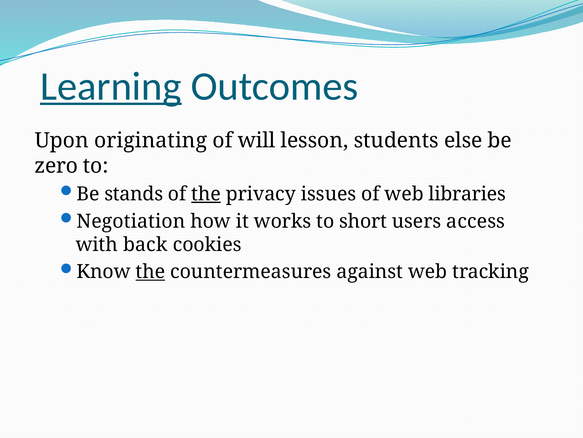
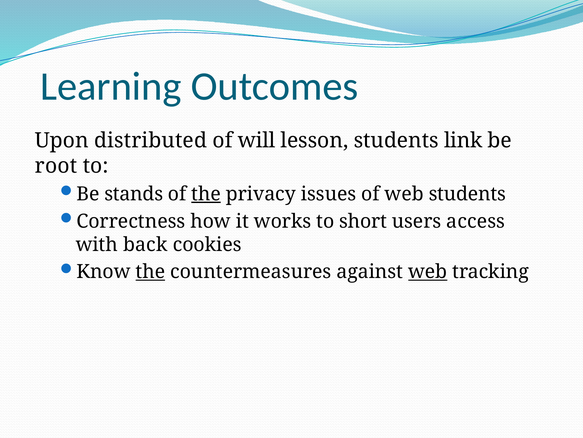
Learning underline: present -> none
originating: originating -> distributed
else: else -> link
zero: zero -> root
web libraries: libraries -> students
Negotiation: Negotiation -> Correctness
web at (428, 271) underline: none -> present
